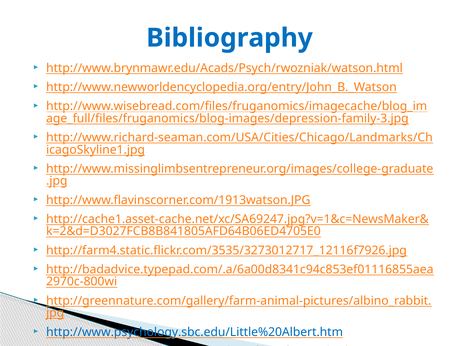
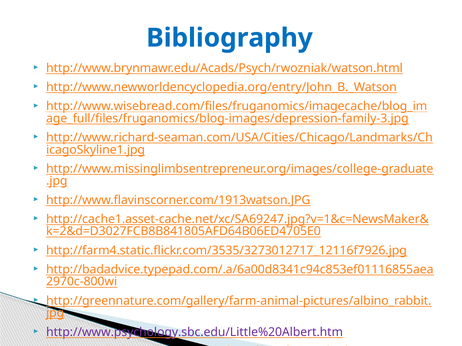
http://www.psychology.sbc.edu/Little%20Albert.htm colour: blue -> purple
